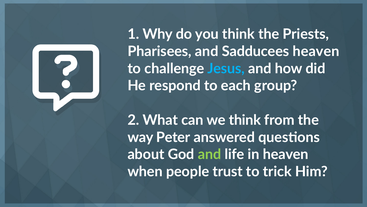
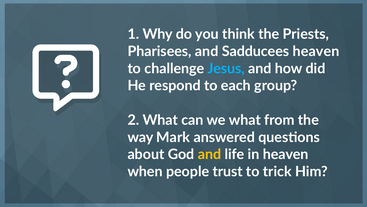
we think: think -> what
Peter: Peter -> Mark
and at (209, 154) colour: light green -> yellow
